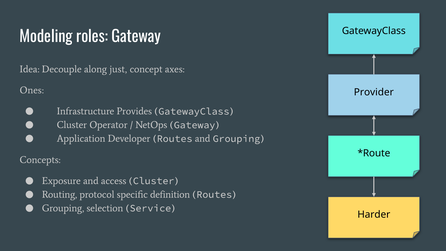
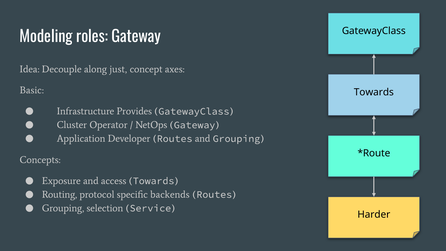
Ones: Ones -> Basic
Provider at (374, 92): Provider -> Towards
Cluster at (154, 181): Cluster -> Towards
definition: definition -> backends
